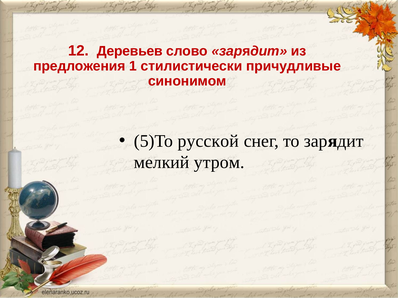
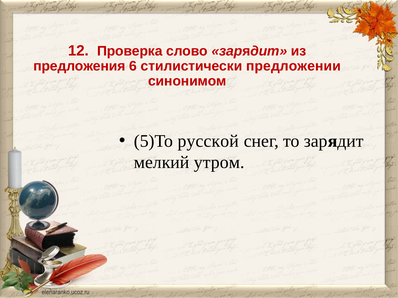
Деревьев: Деревьев -> Проверка
1: 1 -> 6
причудливые: причудливые -> предложении
